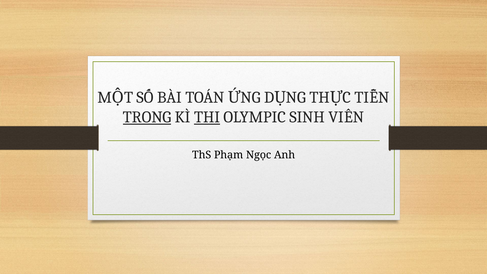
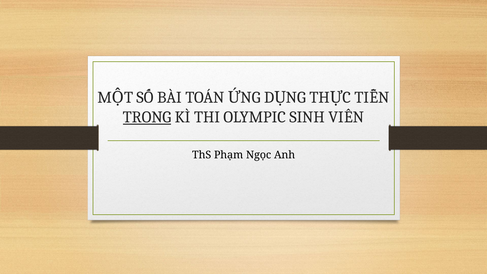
THI underline: present -> none
